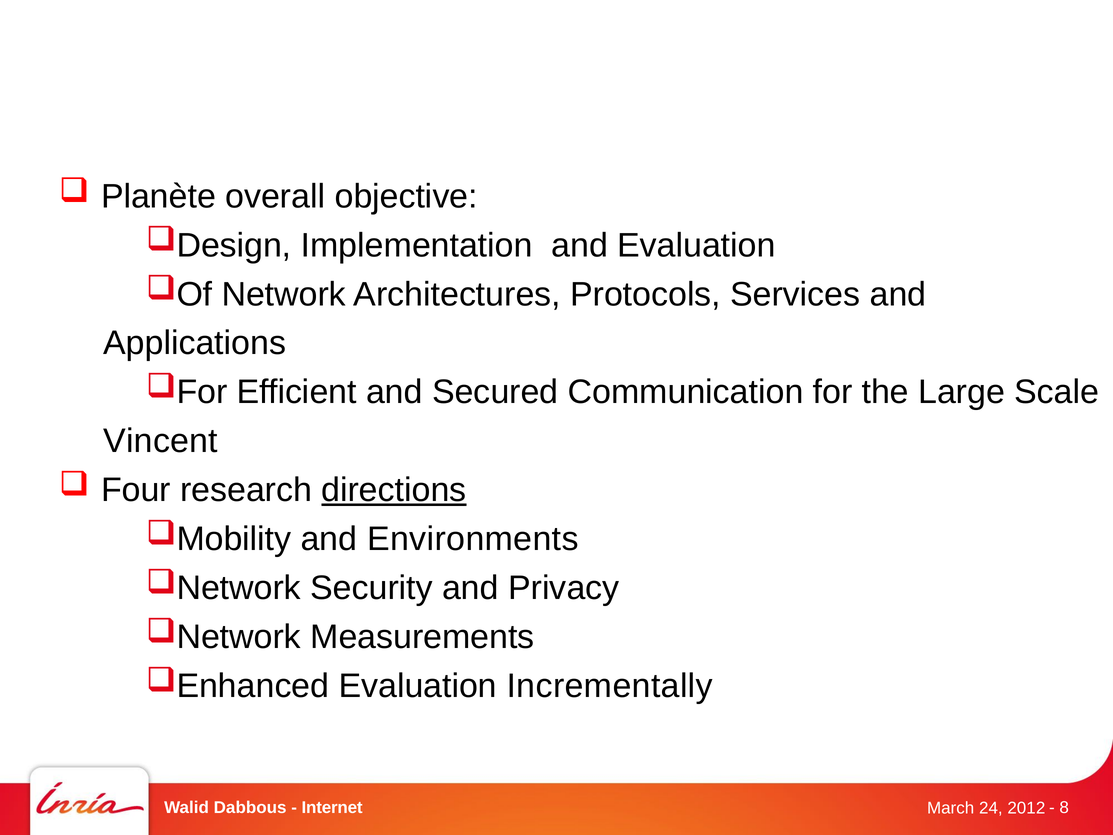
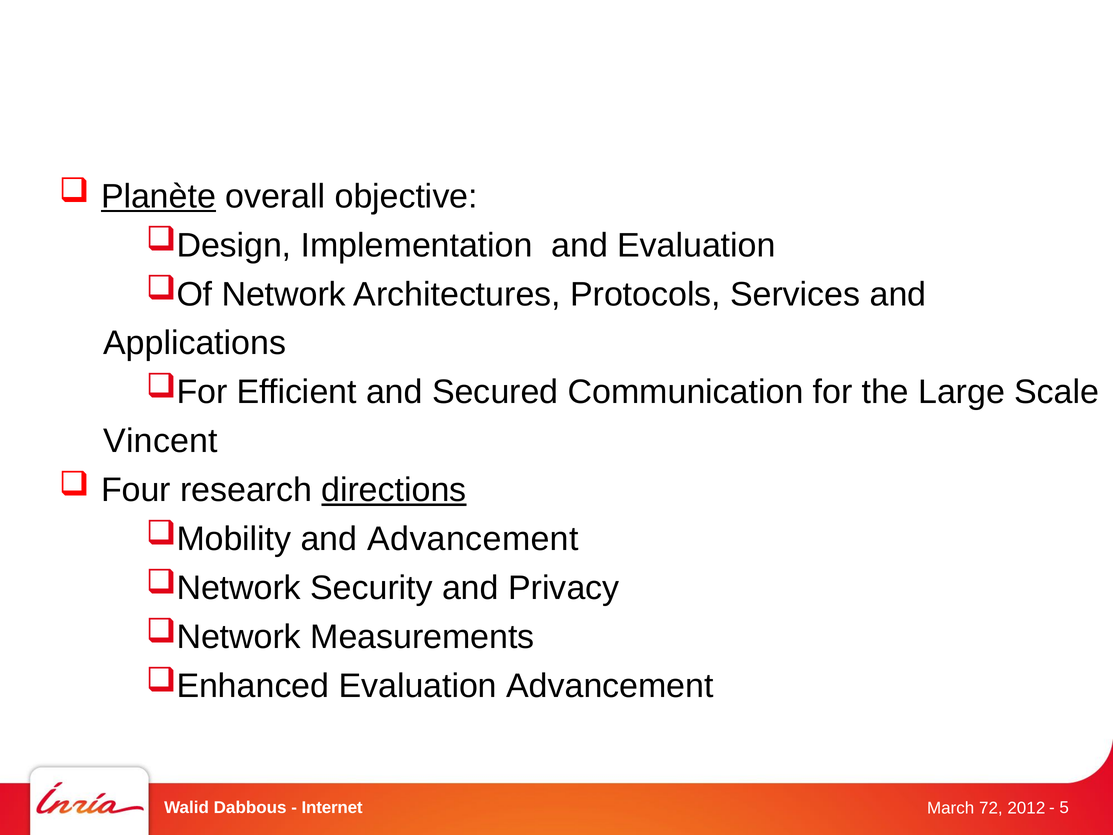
Planète underline: none -> present
and Environments: Environments -> Advancement
Evaluation Incrementally: Incrementally -> Advancement
8: 8 -> 5
24: 24 -> 72
